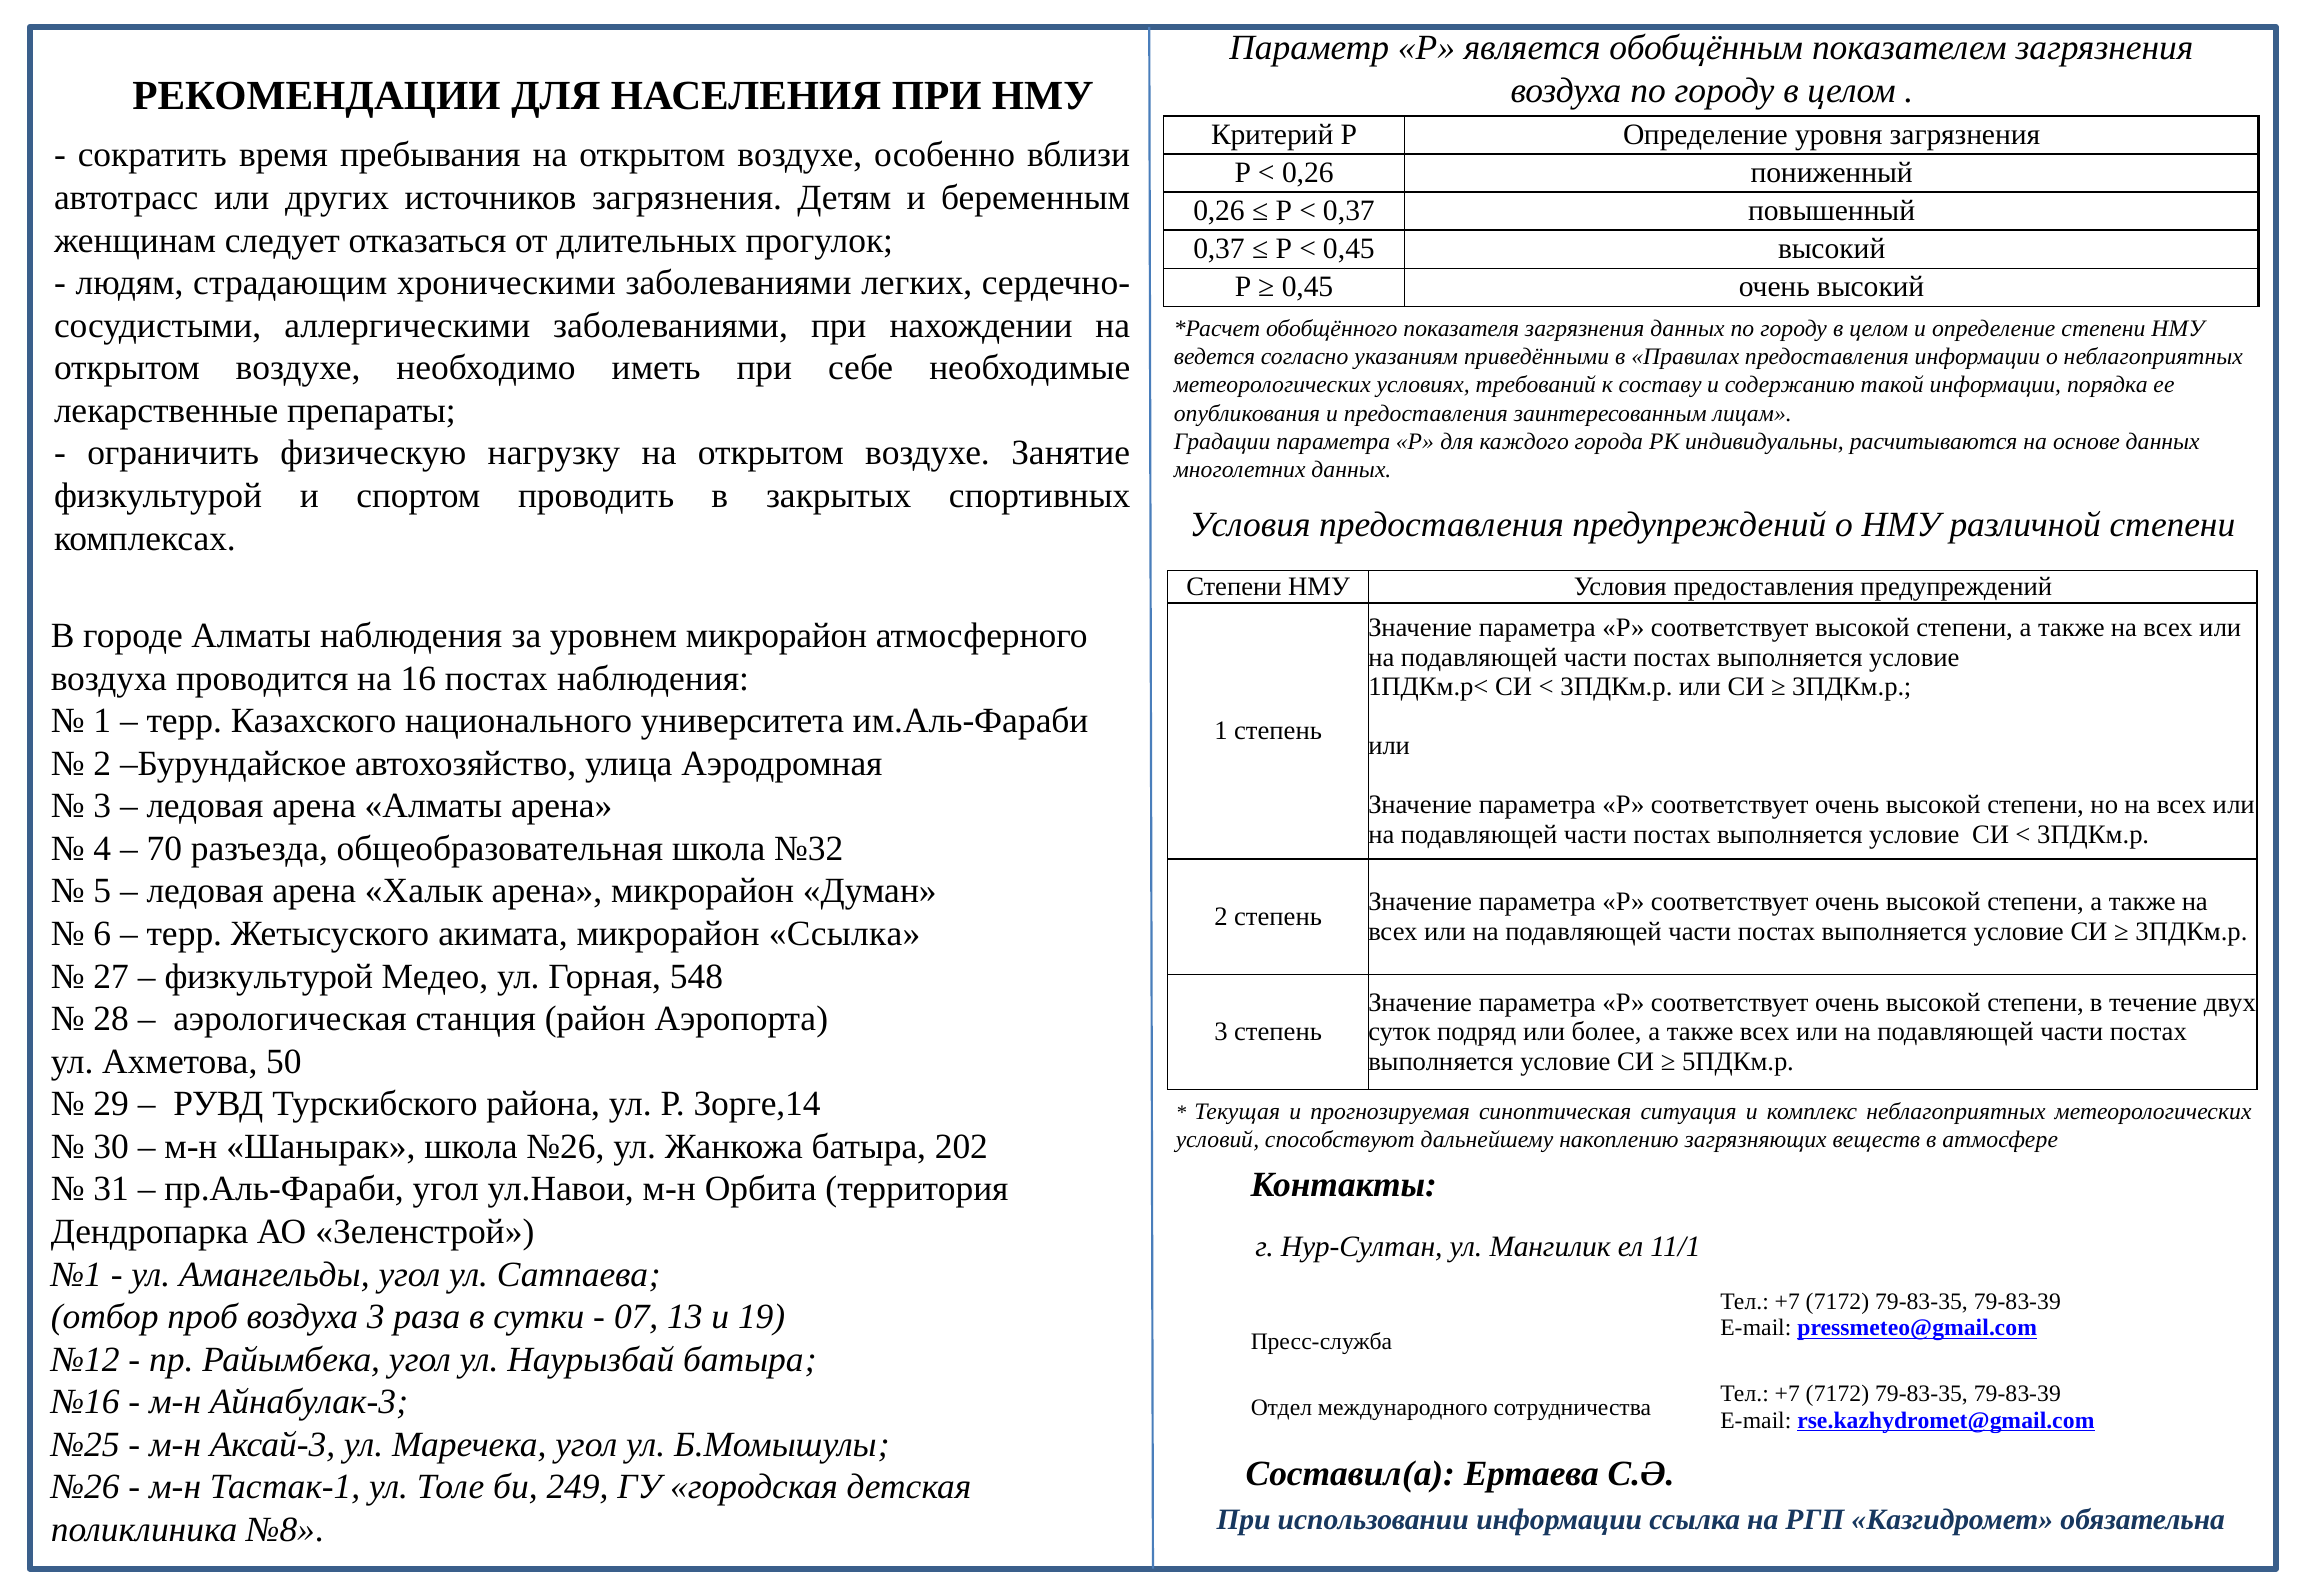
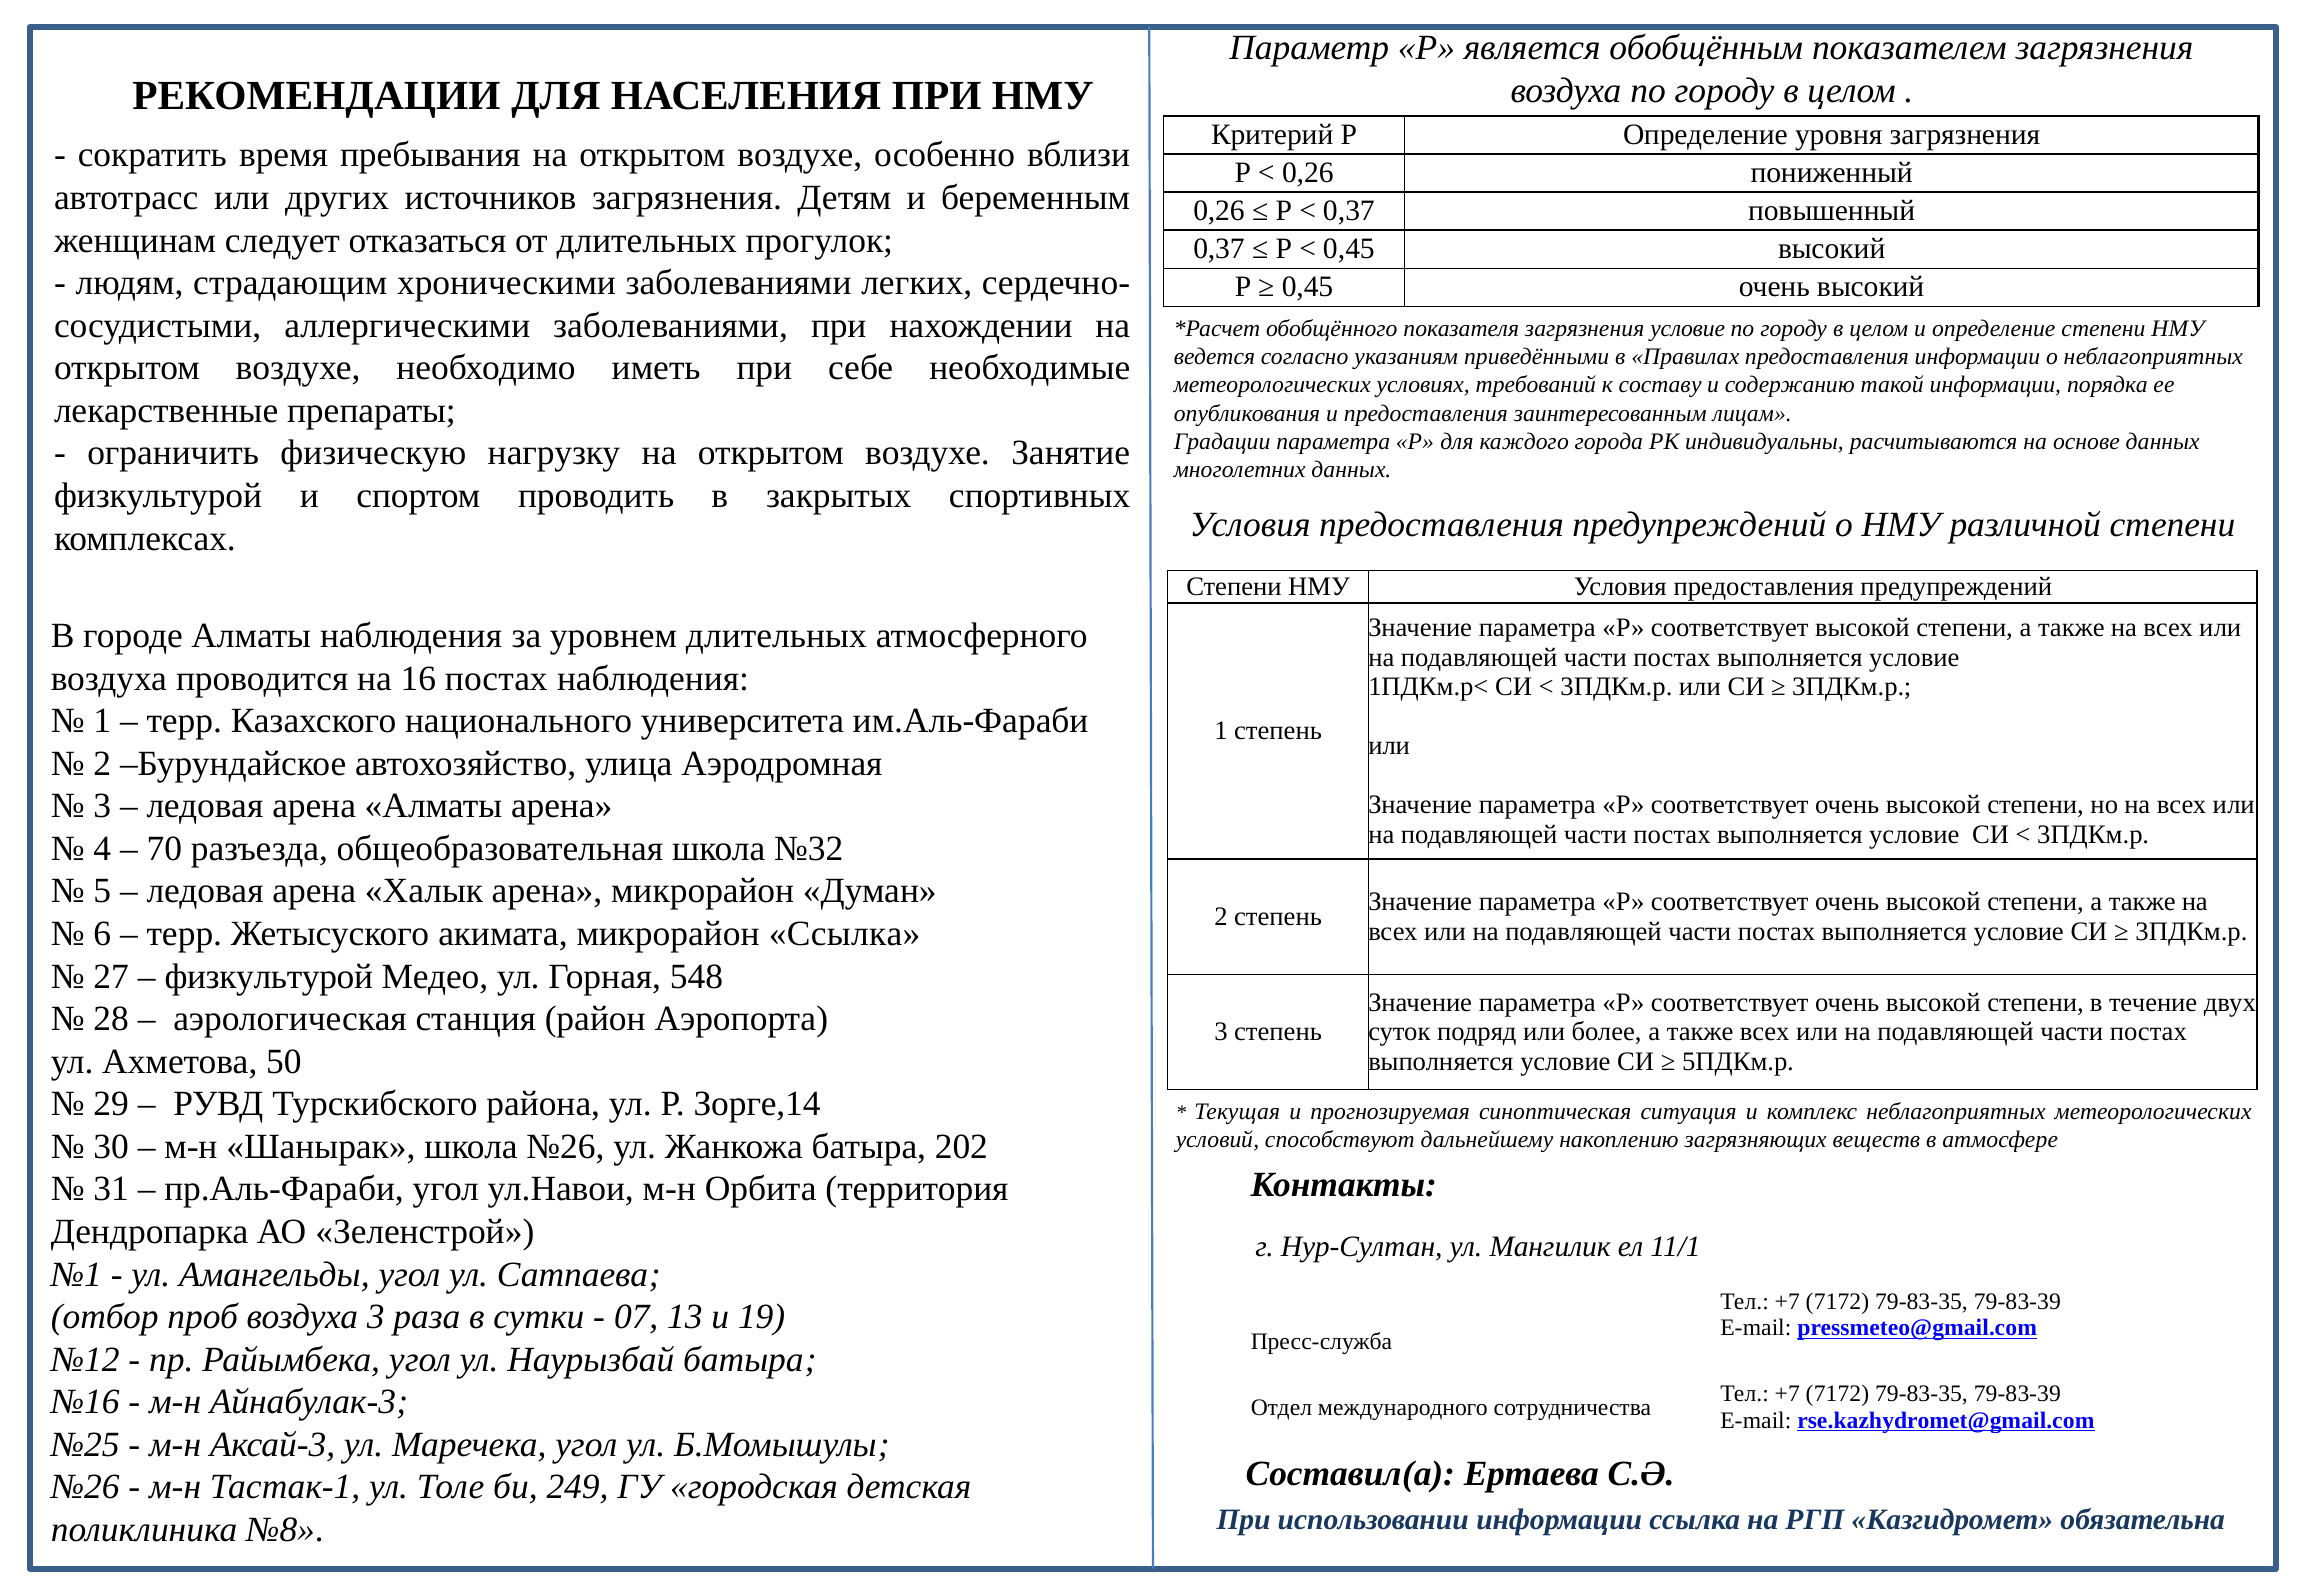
загрязнения данных: данных -> условие
уровнем микрорайон: микрорайон -> длительных
